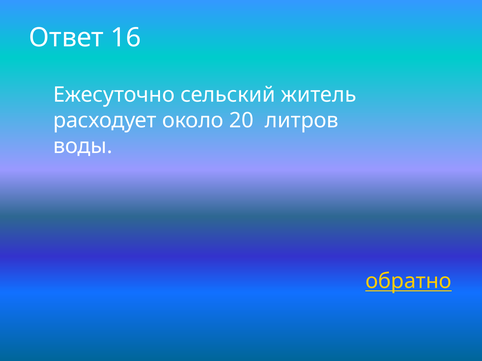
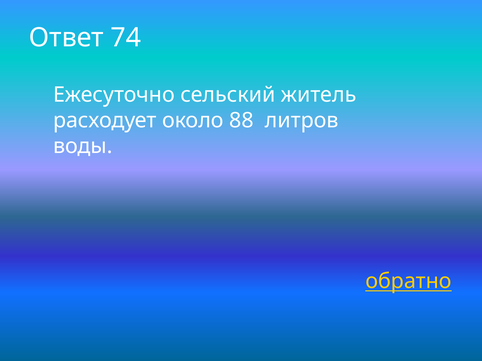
16: 16 -> 74
20: 20 -> 88
